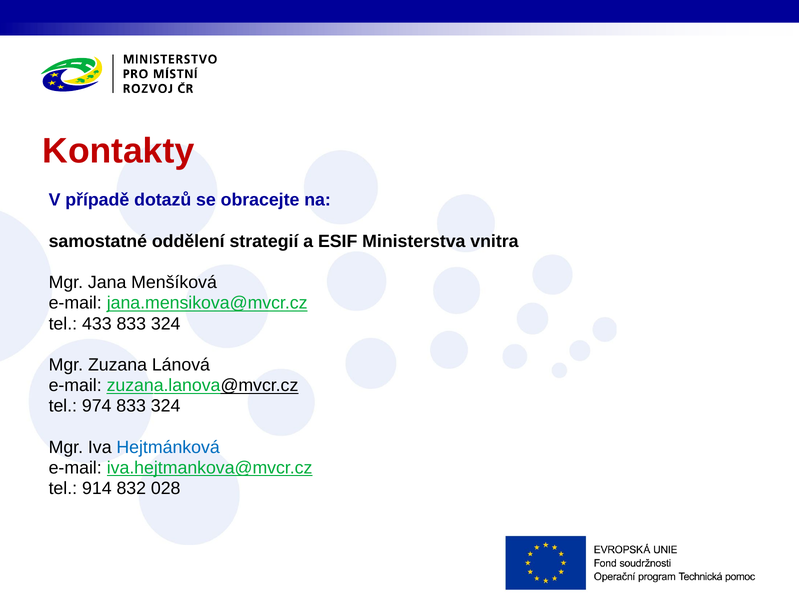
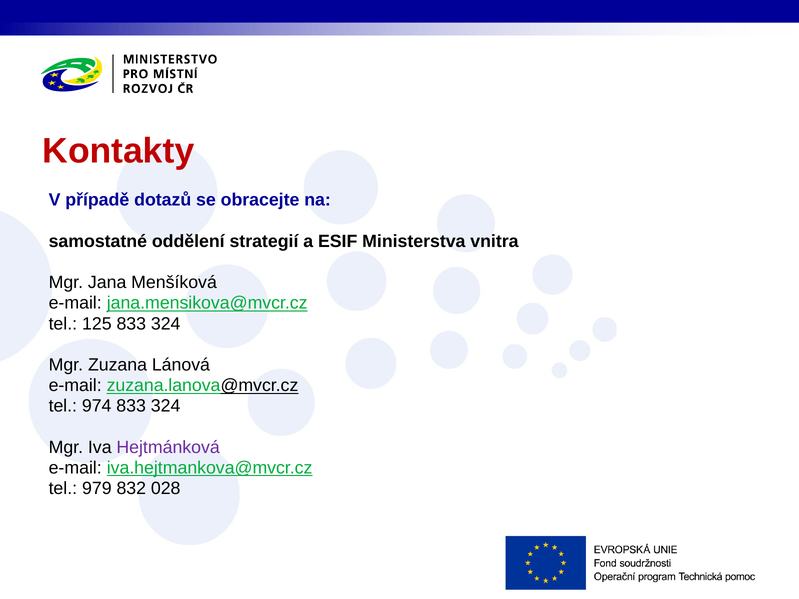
433: 433 -> 125
Hejtmánková colour: blue -> purple
914: 914 -> 979
